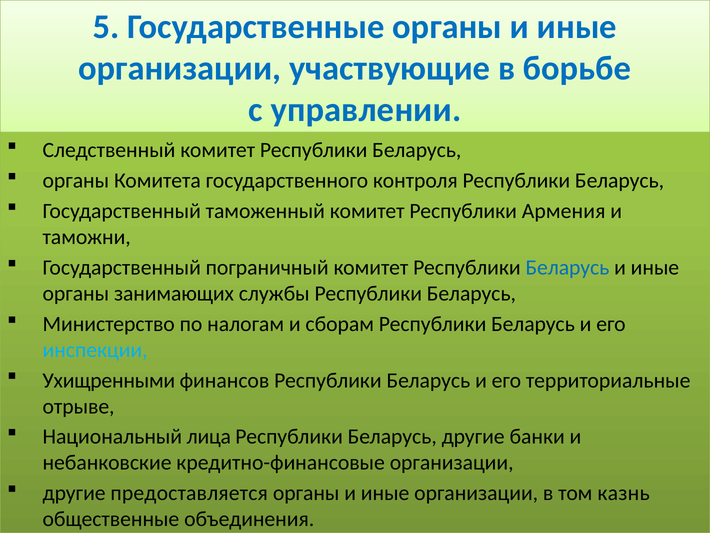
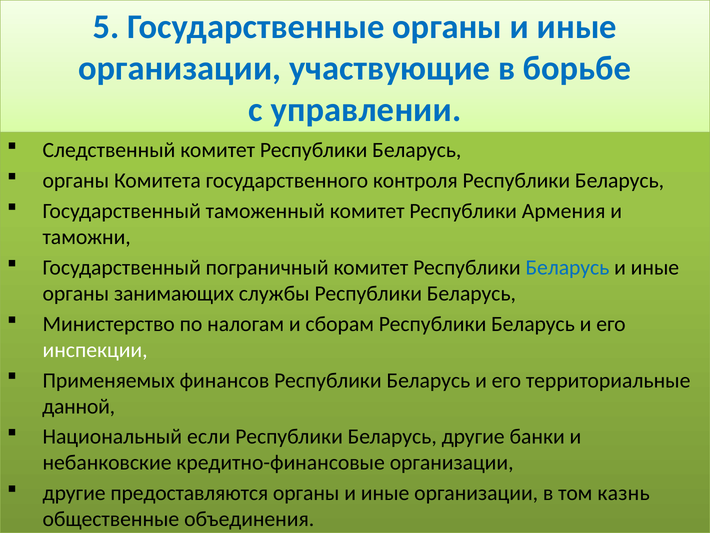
инспекции colour: light blue -> white
Ухищренными: Ухищренными -> Применяемых
отрыве: отрыве -> данной
лица: лица -> если
предоставляется: предоставляется -> предоставляются
